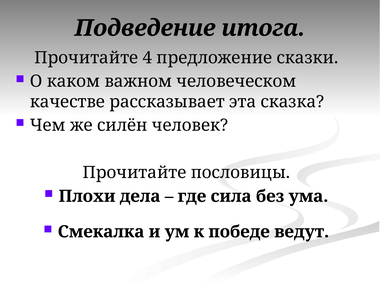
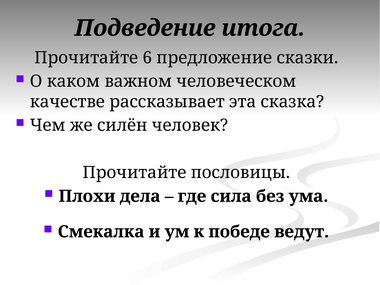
4: 4 -> 6
